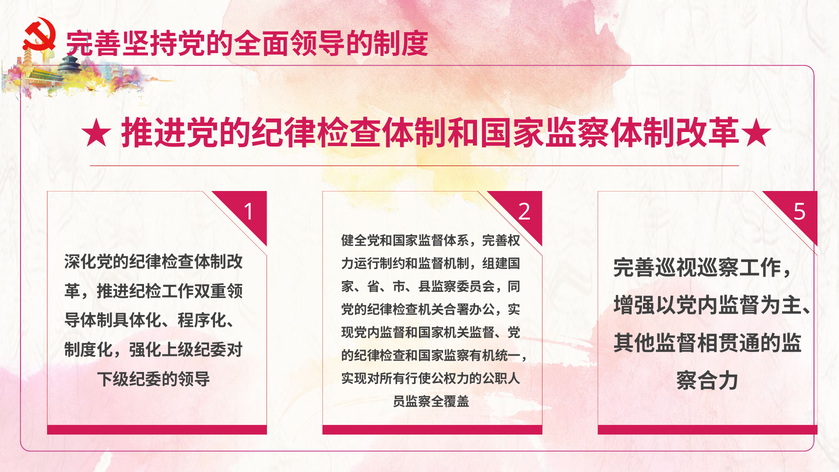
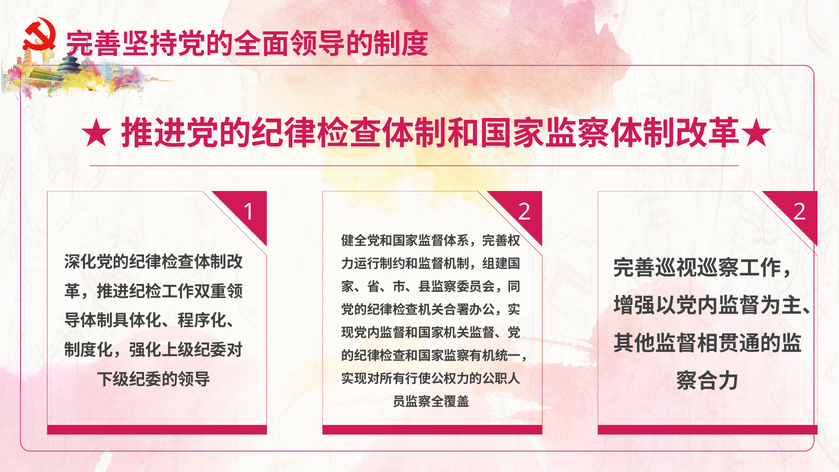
1 5: 5 -> 2
